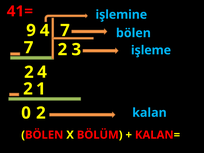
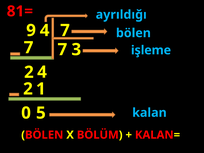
41=: 41= -> 81=
işlemine: işlemine -> ayrıldığı
2 at (62, 50): 2 -> 7
0 2: 2 -> 5
